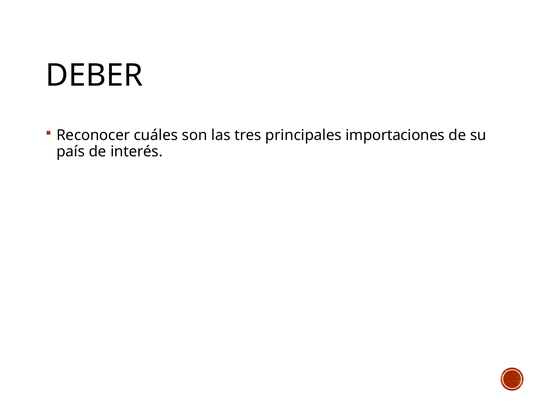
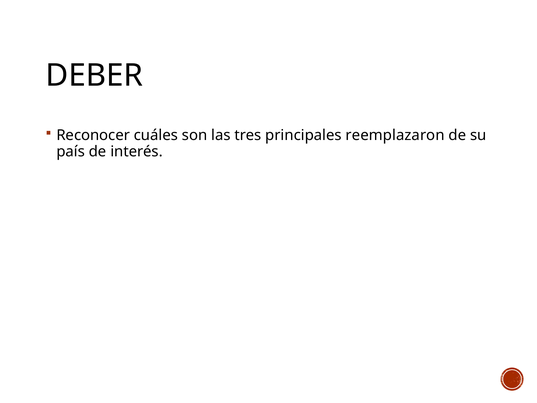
importaciones: importaciones -> reemplazaron
